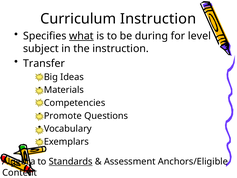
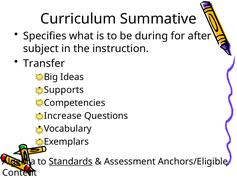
Curriculum Instruction: Instruction -> Summative
what underline: present -> none
level: level -> after
Materials: Materials -> Supports
Promote: Promote -> Increase
